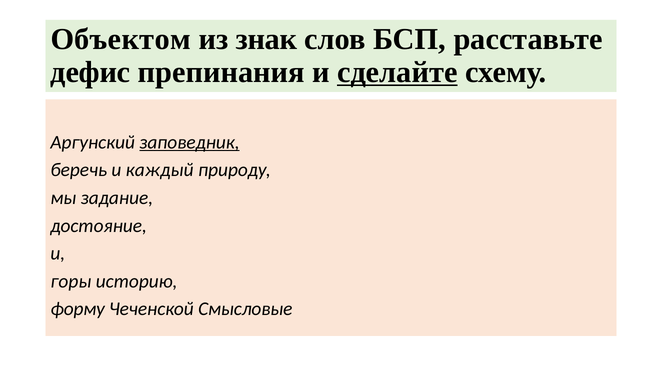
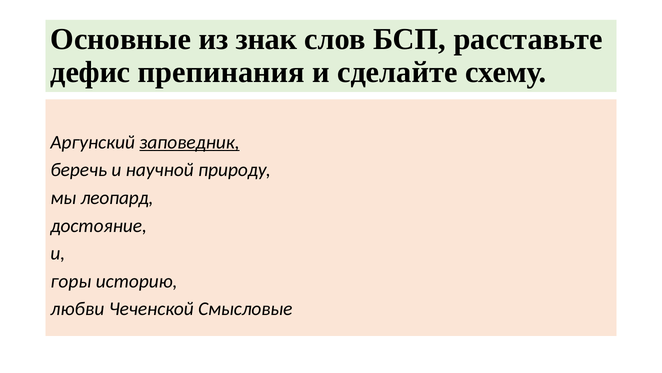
Объектом: Объектом -> Основные
сделайте underline: present -> none
каждый: каждый -> научной
задание: задание -> леопард
форму: форму -> любви
